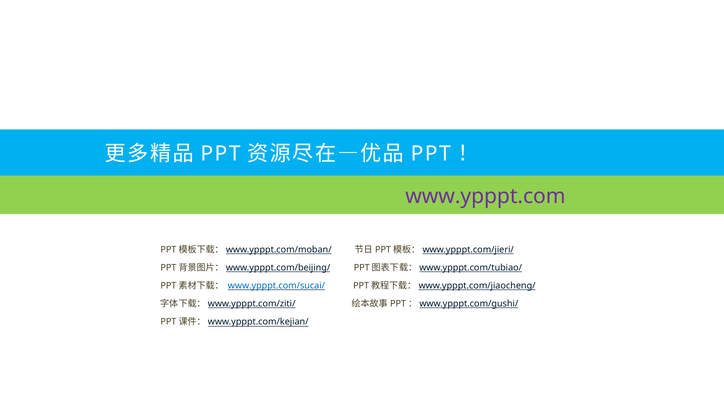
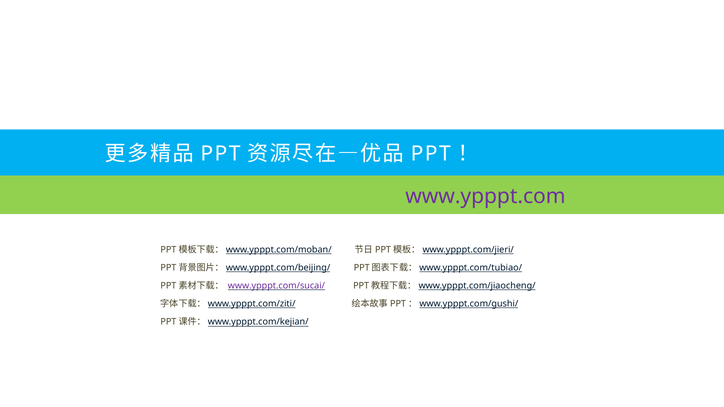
www.ypppt.com/sucai/ colour: blue -> purple
